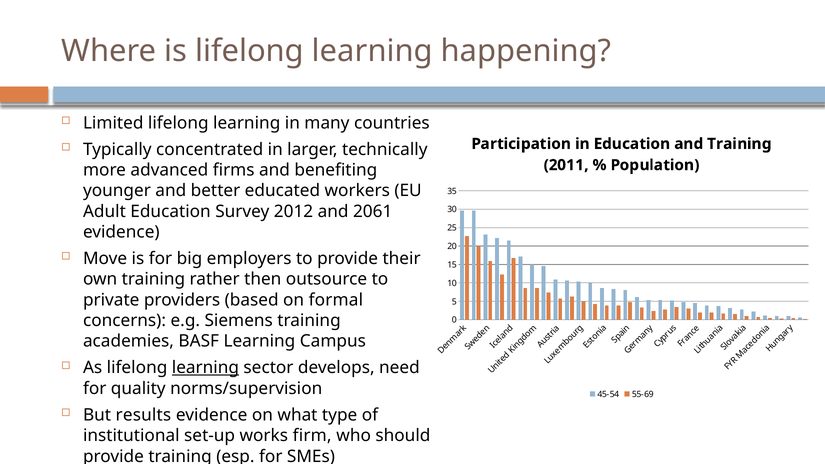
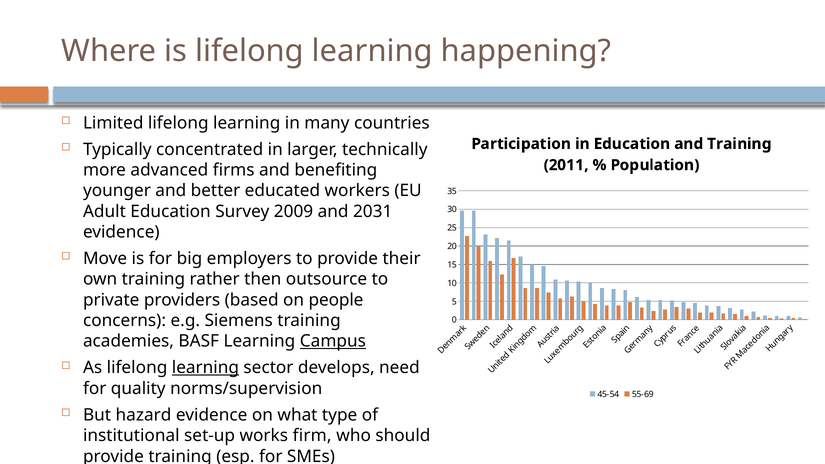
2012: 2012 -> 2009
2061: 2061 -> 2031
formal: formal -> people
Campus underline: none -> present
results: results -> hazard
